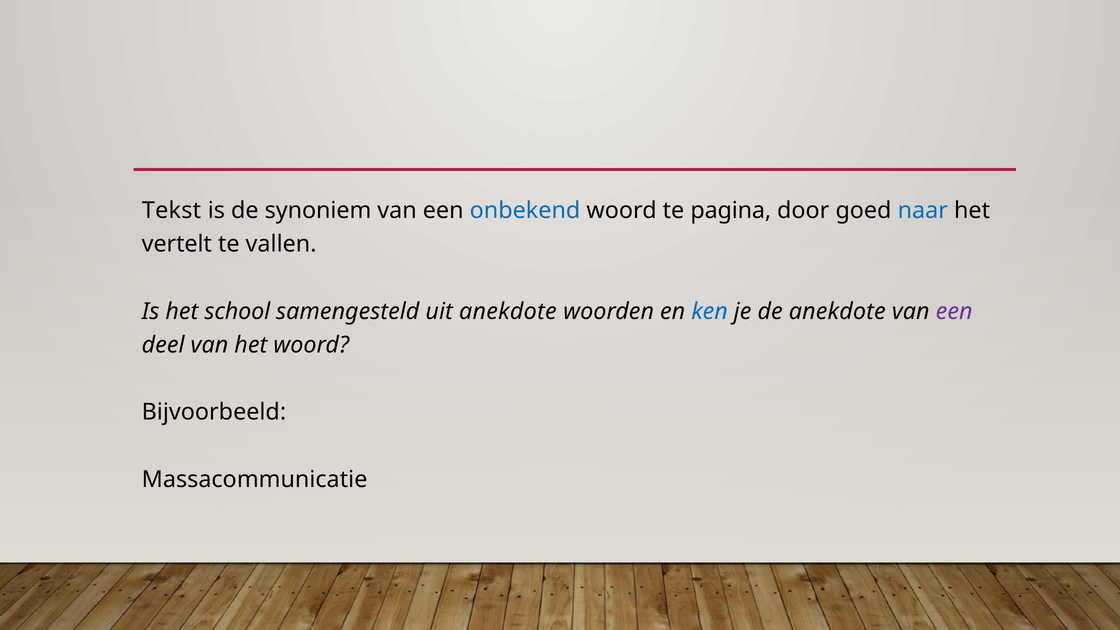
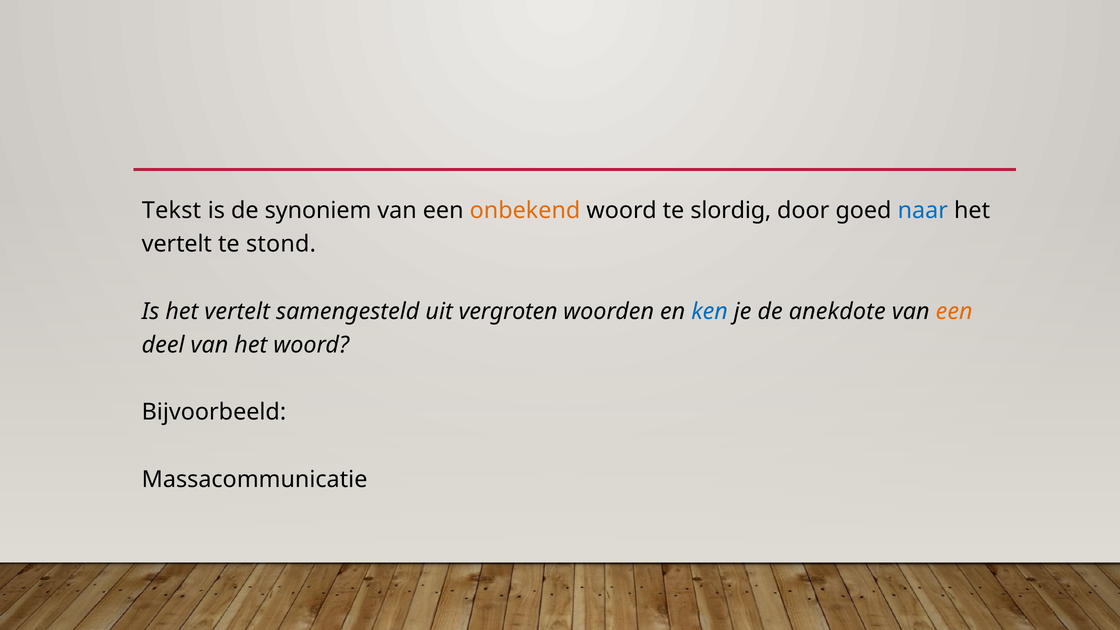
onbekend colour: blue -> orange
pagina: pagina -> slordig
vallen: vallen -> stond
Is het school: school -> vertelt
uit anekdote: anekdote -> vergroten
een at (954, 311) colour: purple -> orange
